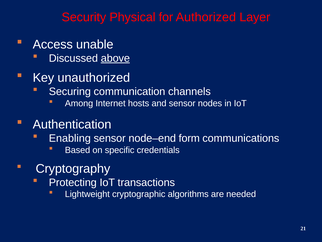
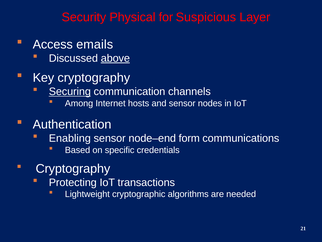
Authorized: Authorized -> Suspicious
unable: unable -> emails
Key unauthorized: unauthorized -> cryptography
Securing underline: none -> present
